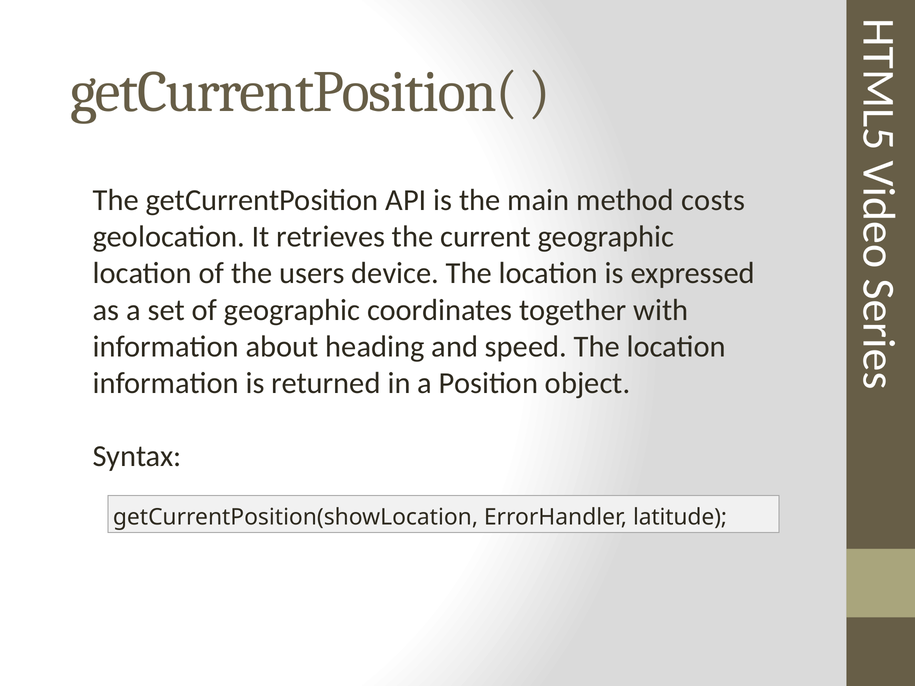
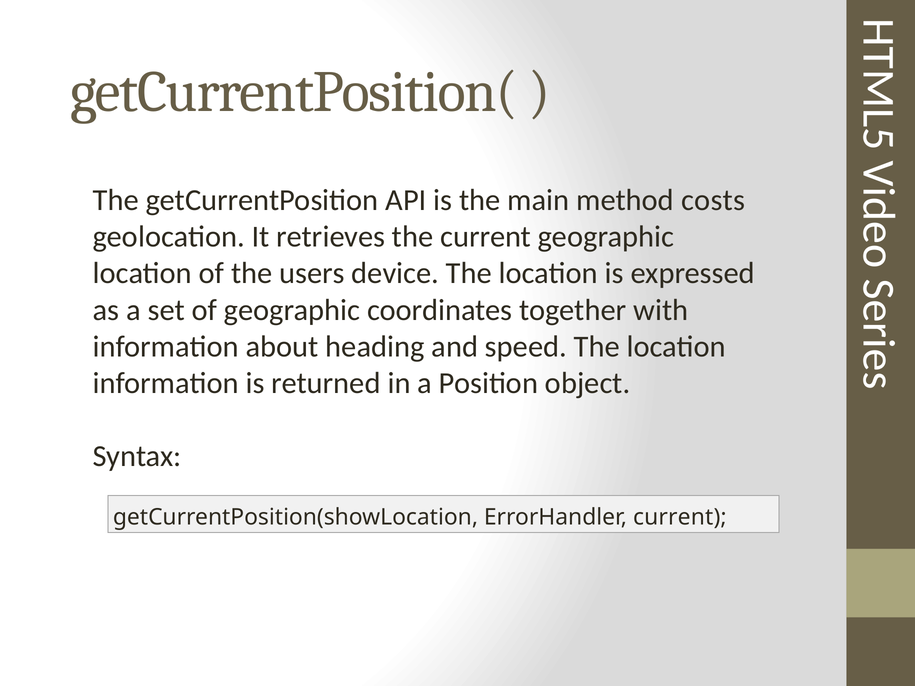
ErrorHandler latitude: latitude -> current
